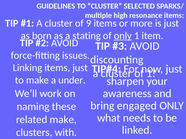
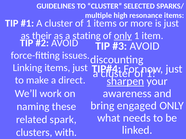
9 at (89, 23): 9 -> 1
born: born -> their
under: under -> direct
sharpen underline: none -> present
related make: make -> spark
